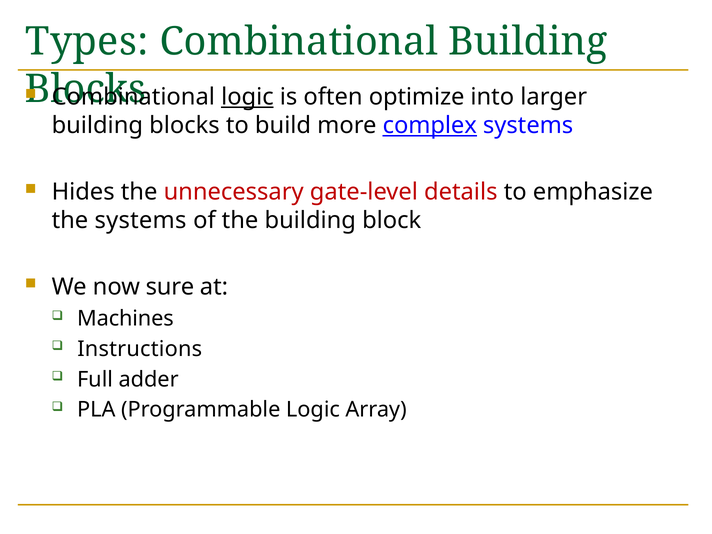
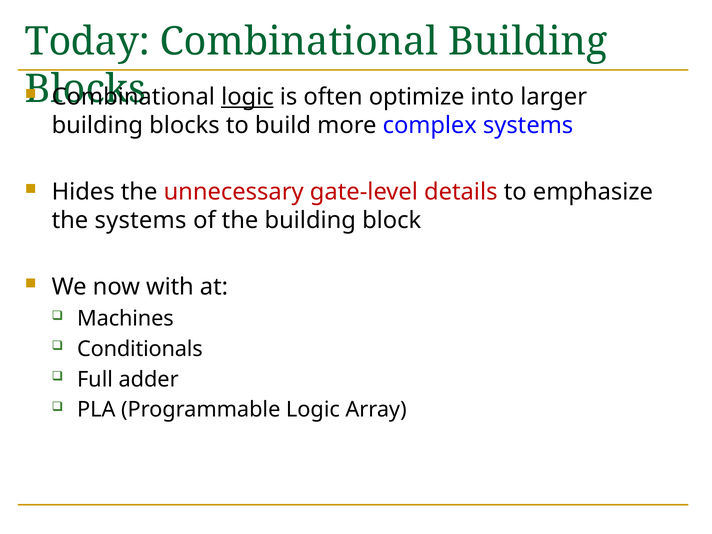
Types: Types -> Today
complex underline: present -> none
sure: sure -> with
Instructions: Instructions -> Conditionals
